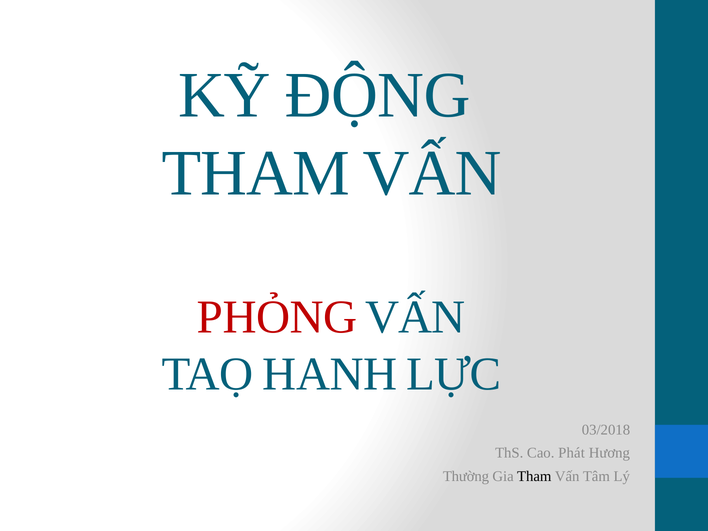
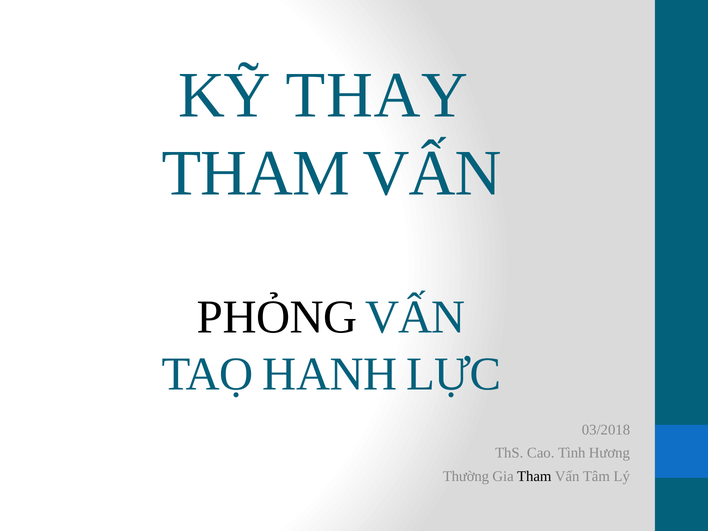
ĐỘNG: ĐỘNG -> THAY
PHỎNG colour: red -> black
Phát: Phát -> Tình
